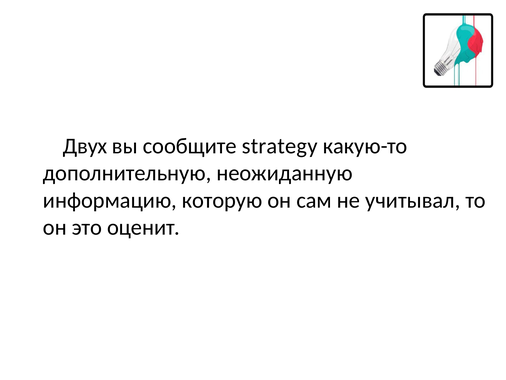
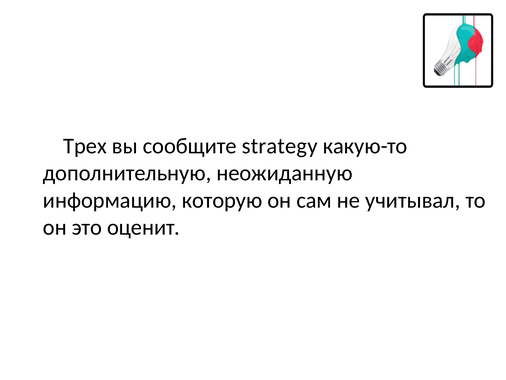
Двух: Двух -> Трех
